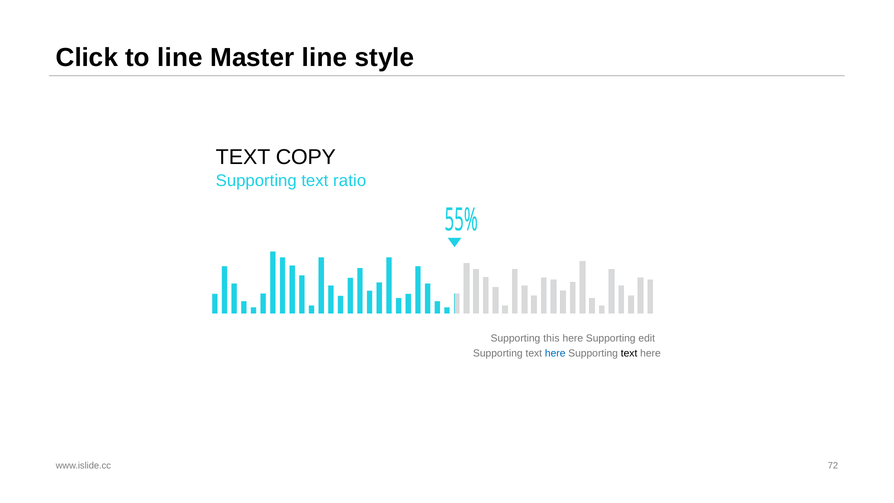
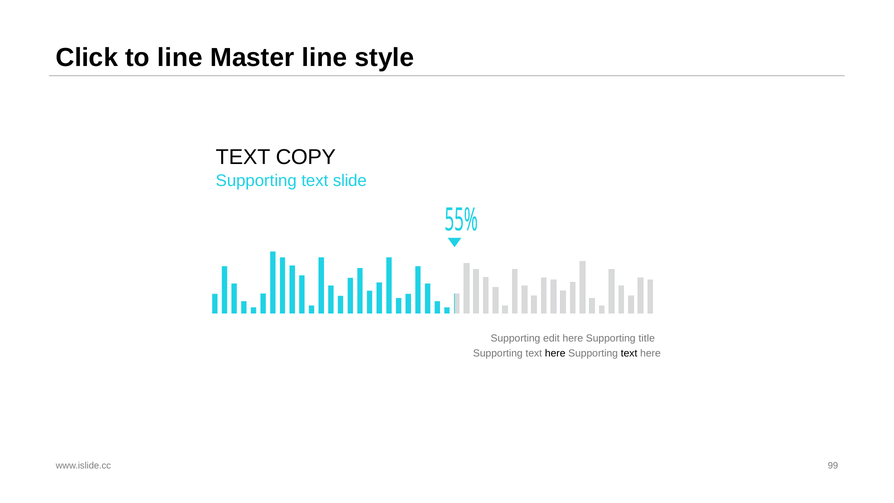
ratio: ratio -> slide
this: this -> edit
edit: edit -> title
here at (555, 353) colour: blue -> black
72: 72 -> 99
